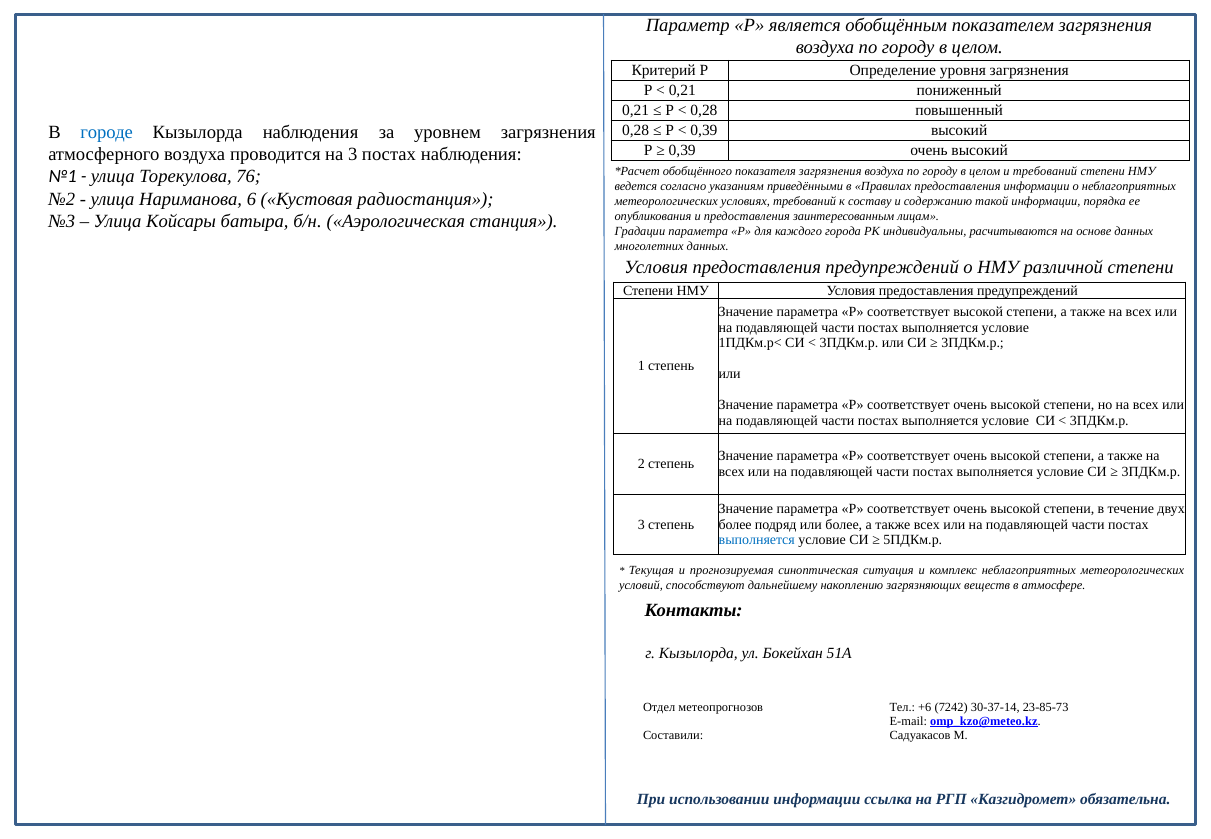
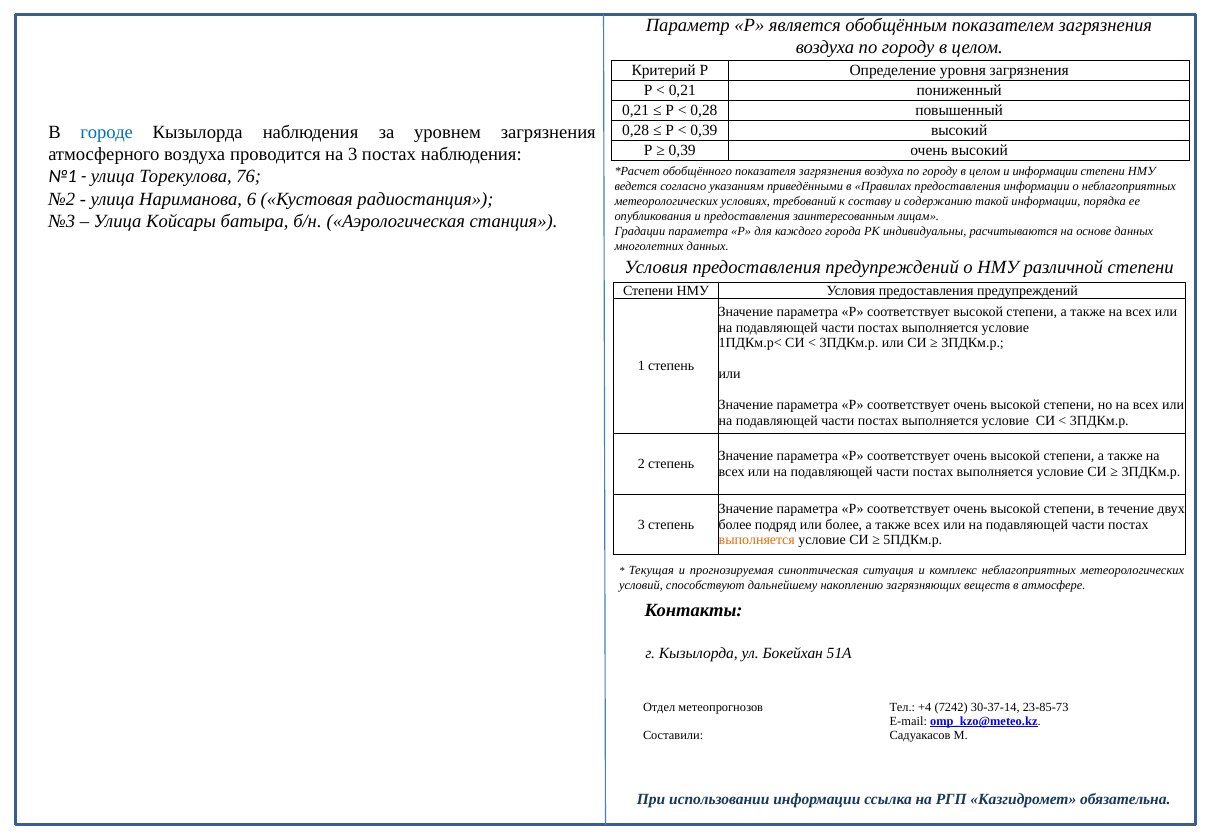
и требований: требований -> информации
выполняется at (757, 540) colour: blue -> orange
+6: +6 -> +4
